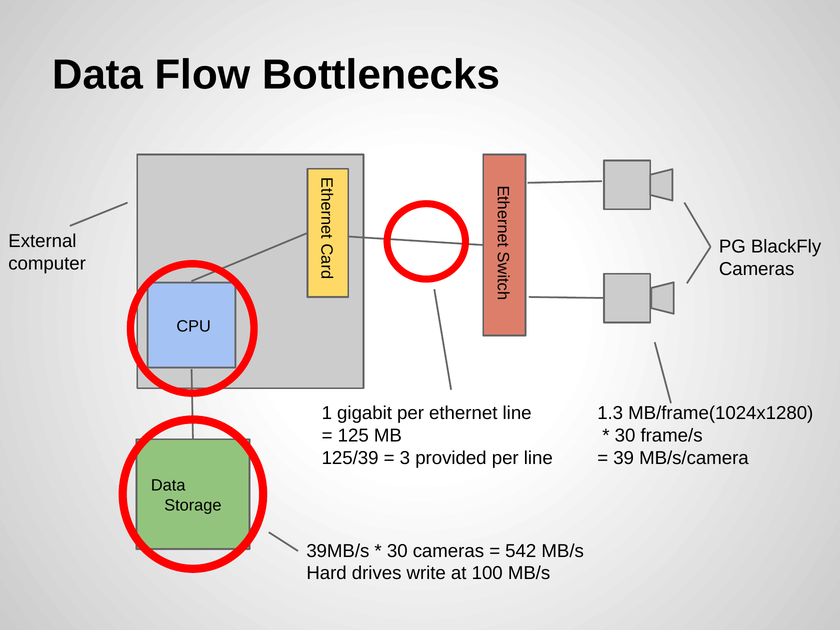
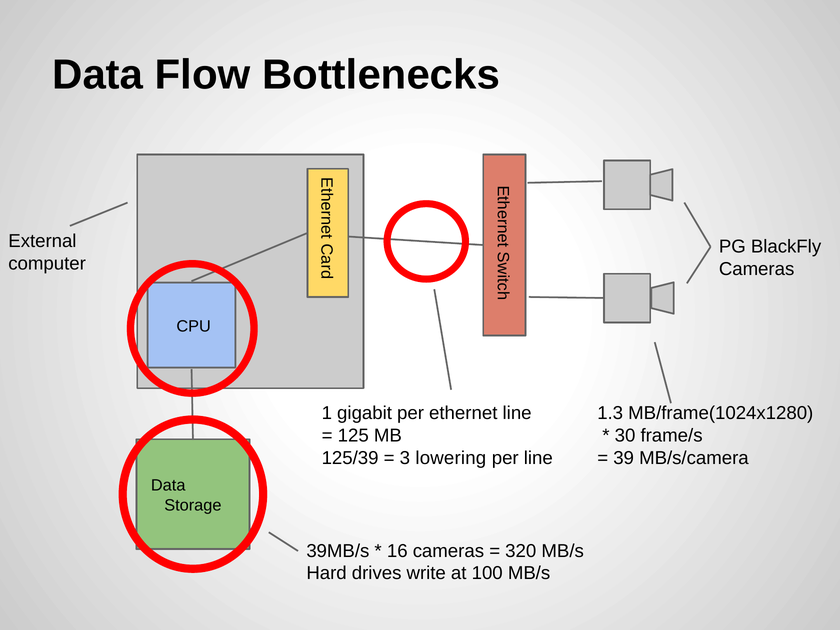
provided: provided -> lowering
30 at (397, 551): 30 -> 16
542: 542 -> 320
